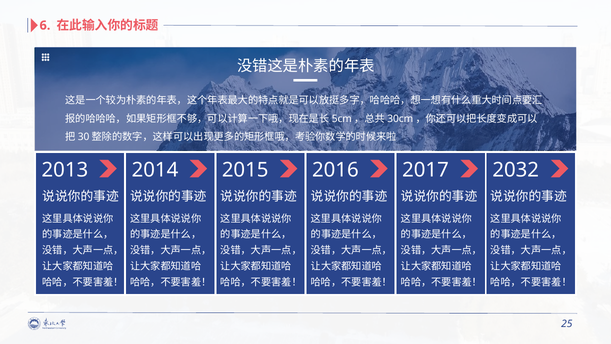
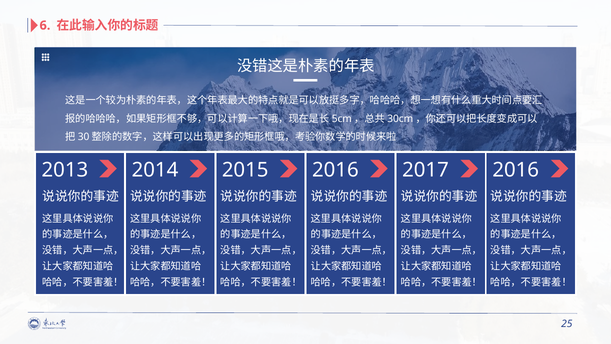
2017 2032: 2032 -> 2016
